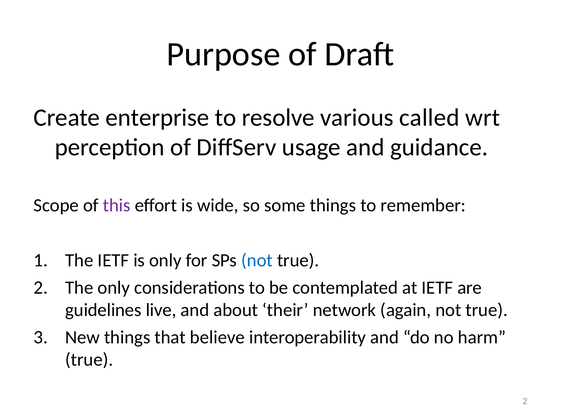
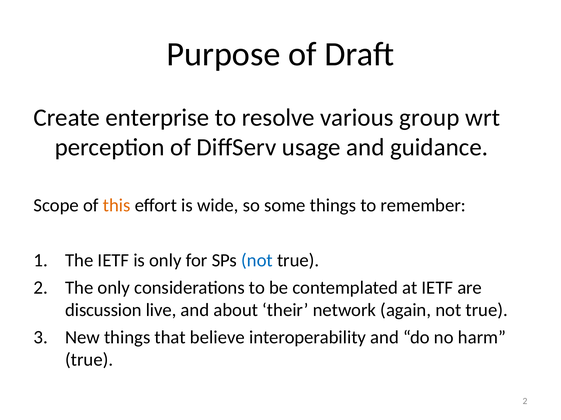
called: called -> group
this colour: purple -> orange
guidelines: guidelines -> discussion
